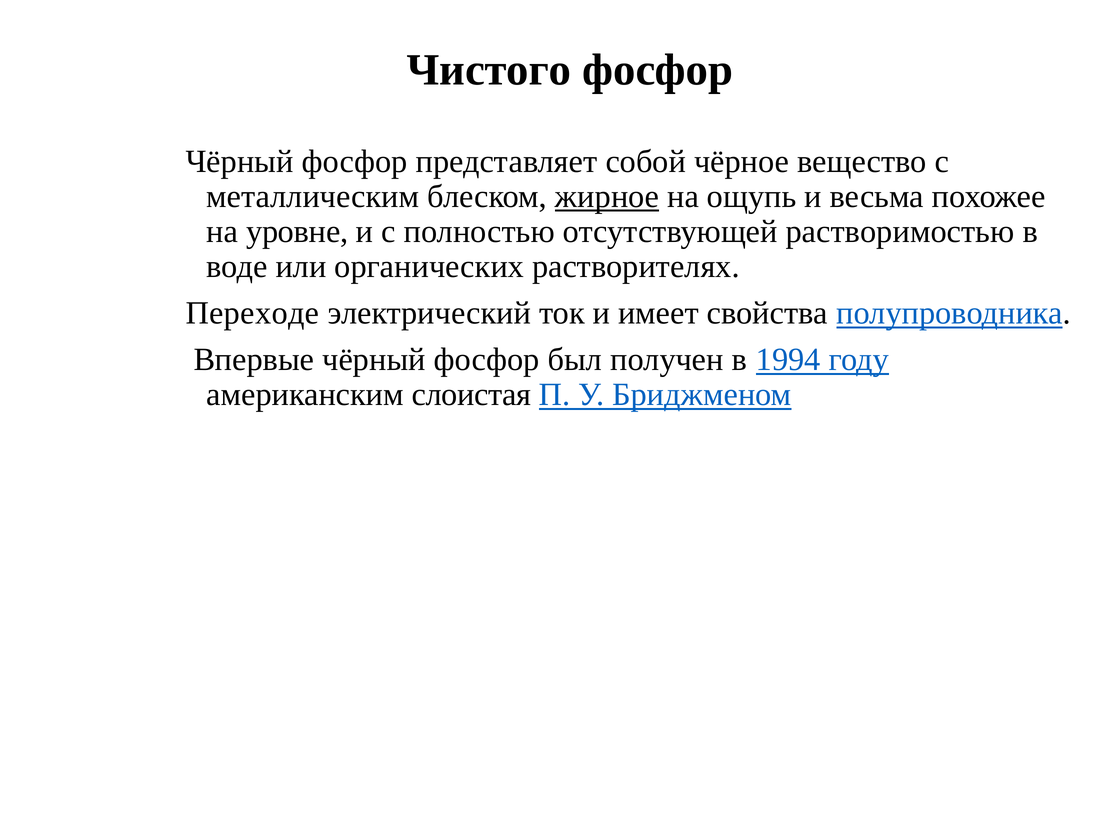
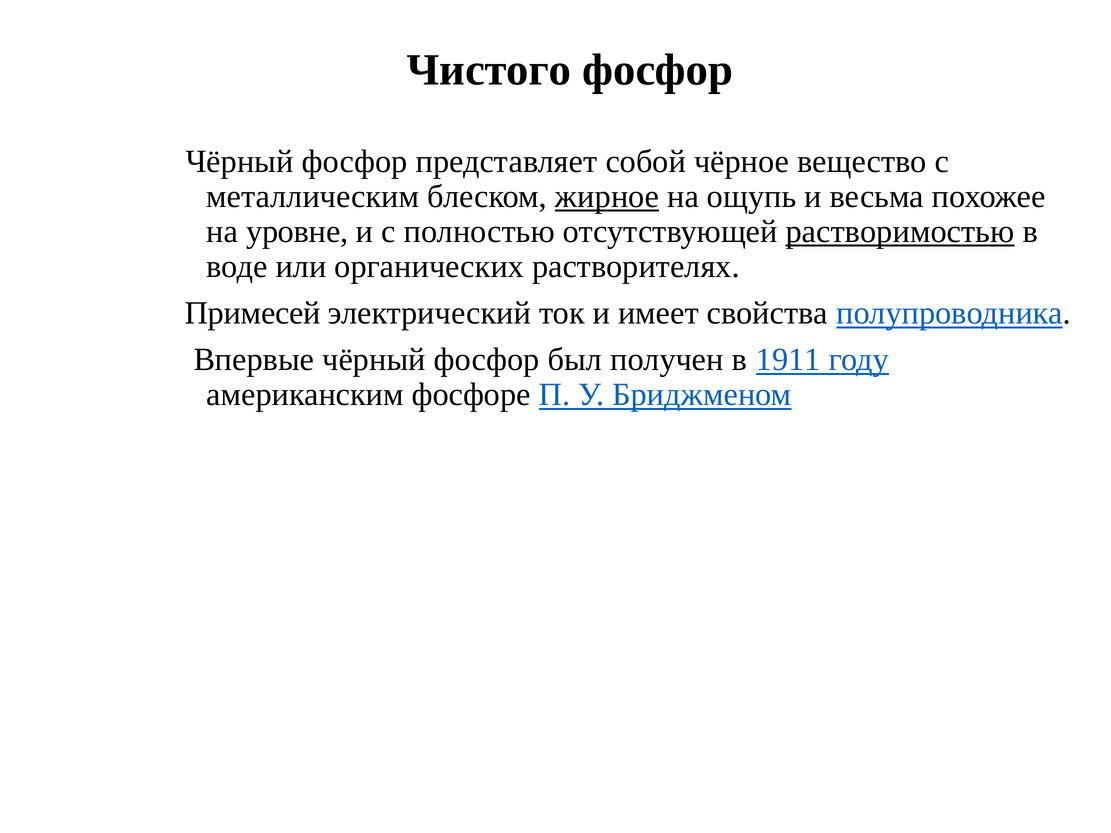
растворимостью underline: none -> present
Переходе: Переходе -> Примесей
1994: 1994 -> 1911
слоистая: слоистая -> фосфоре
